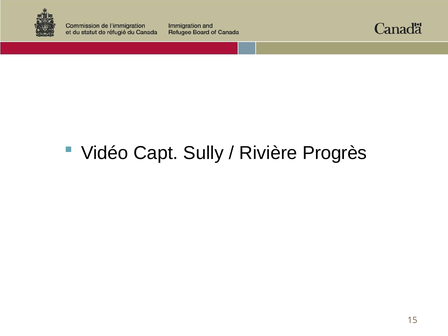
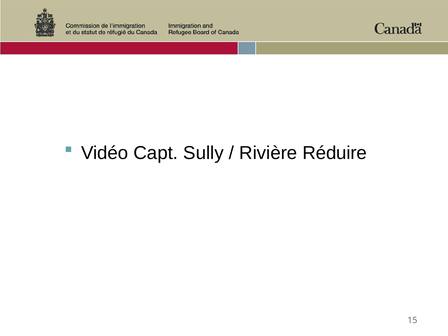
Progrès: Progrès -> Réduire
